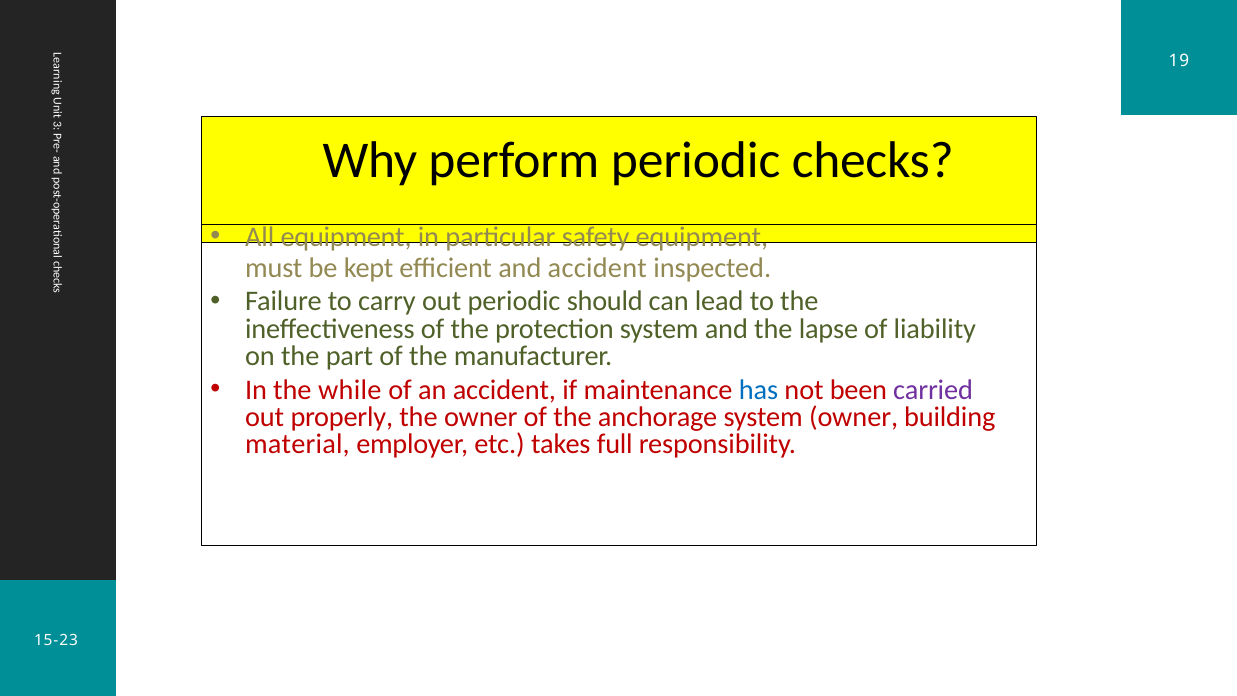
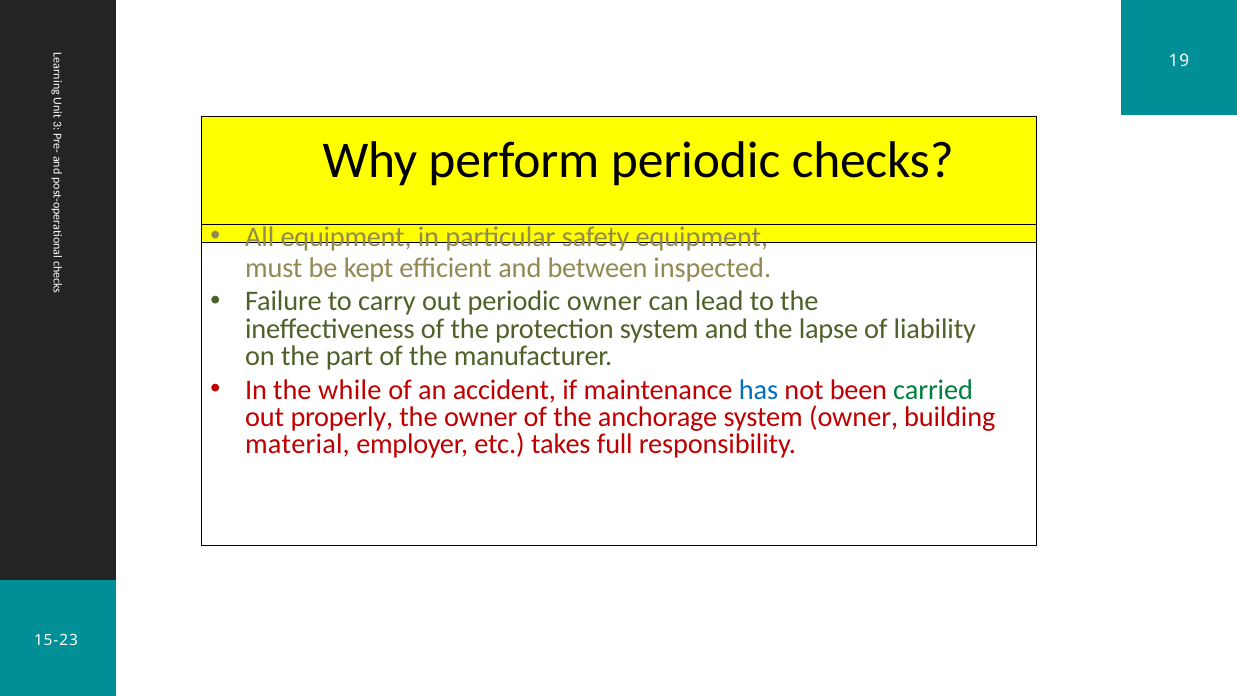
and accident: accident -> between
periodic should: should -> owner
carried colour: purple -> green
